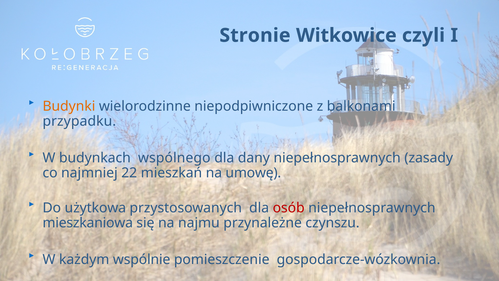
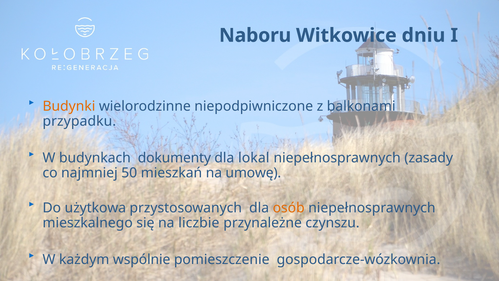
Stronie: Stronie -> Naboru
czyli: czyli -> dniu
wspólnego: wspólnego -> dokumenty
dany: dany -> lokal
22: 22 -> 50
osób colour: red -> orange
mieszkaniowa: mieszkaniowa -> mieszkalnego
najmu: najmu -> liczbie
